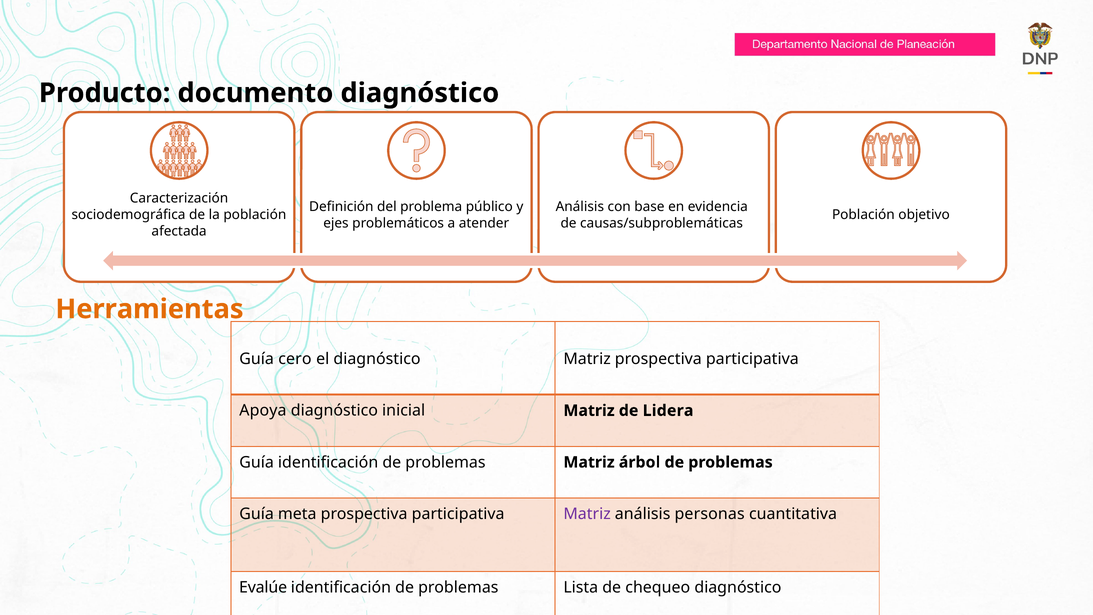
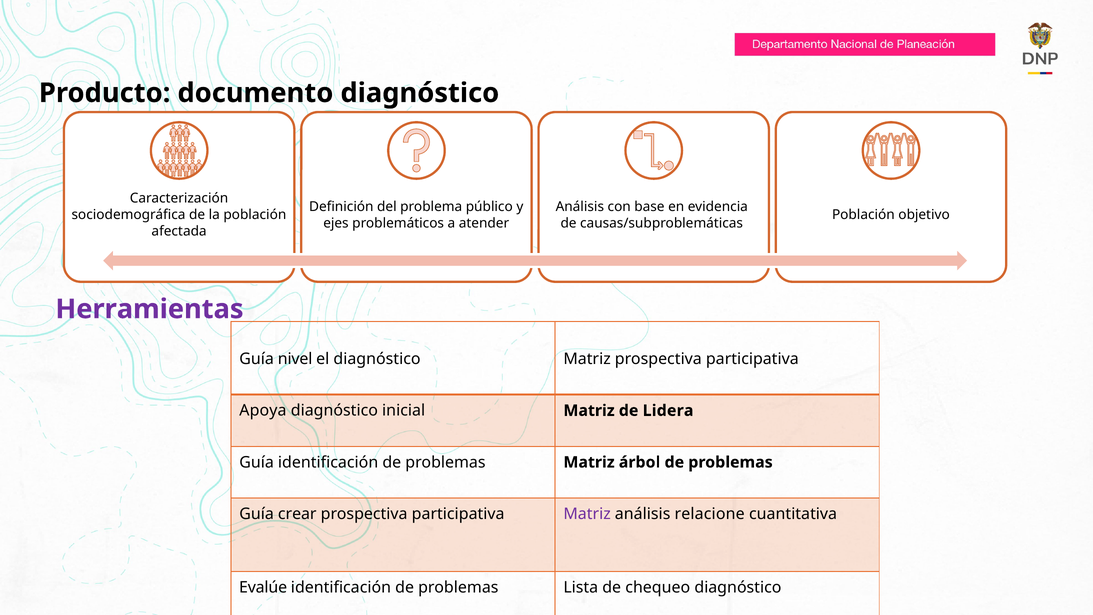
Herramientas colour: orange -> purple
cero: cero -> nivel
meta: meta -> crear
personas: personas -> relacione
